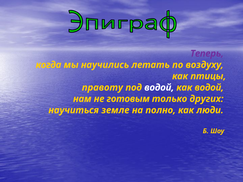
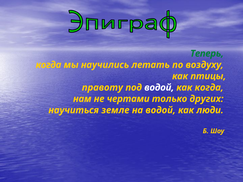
Теперь colour: purple -> green
как водой: водой -> когда
готовым: готовым -> чертами
на полно: полно -> водой
